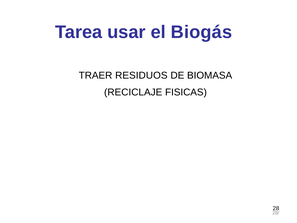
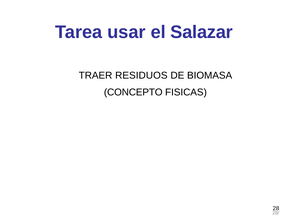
Biogás: Biogás -> Salazar
RECICLAJE: RECICLAJE -> CONCEPTO
